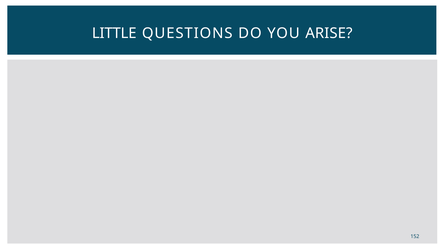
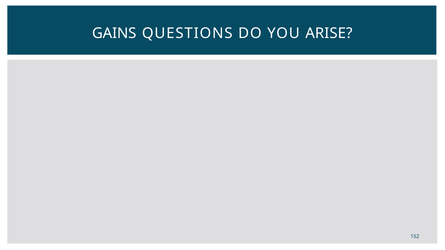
LITTLE: LITTLE -> GAINS
